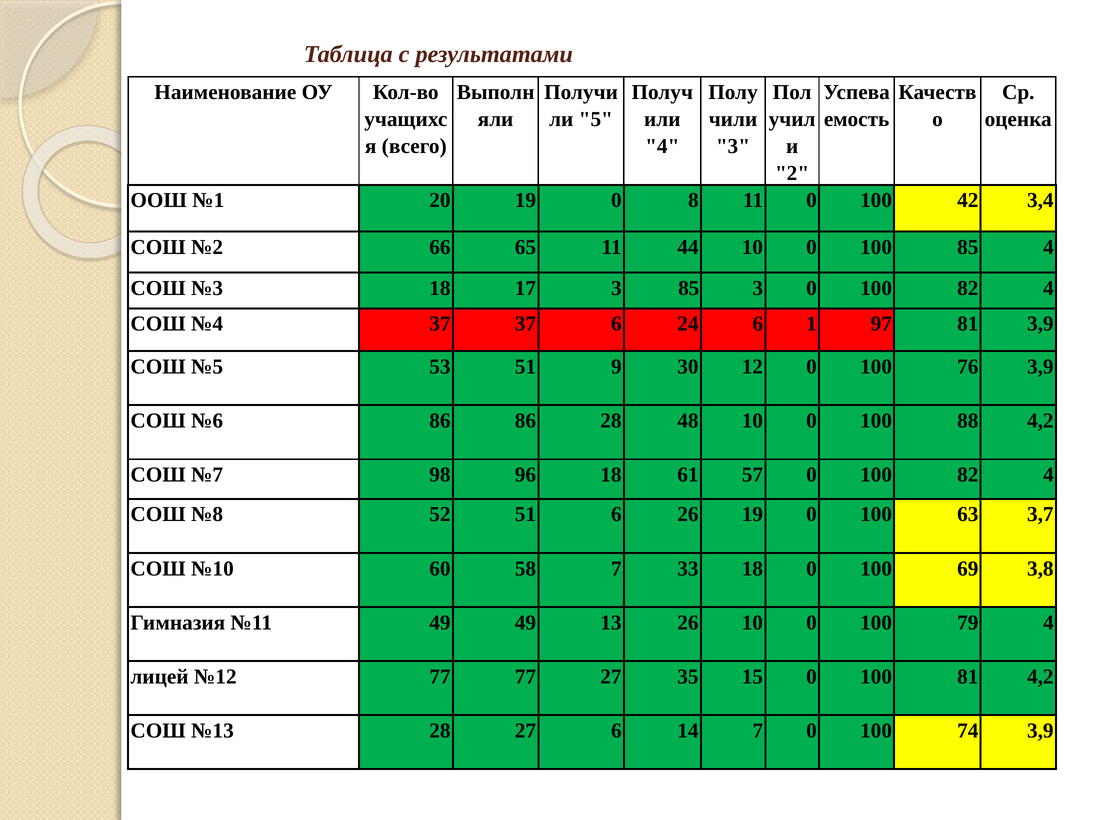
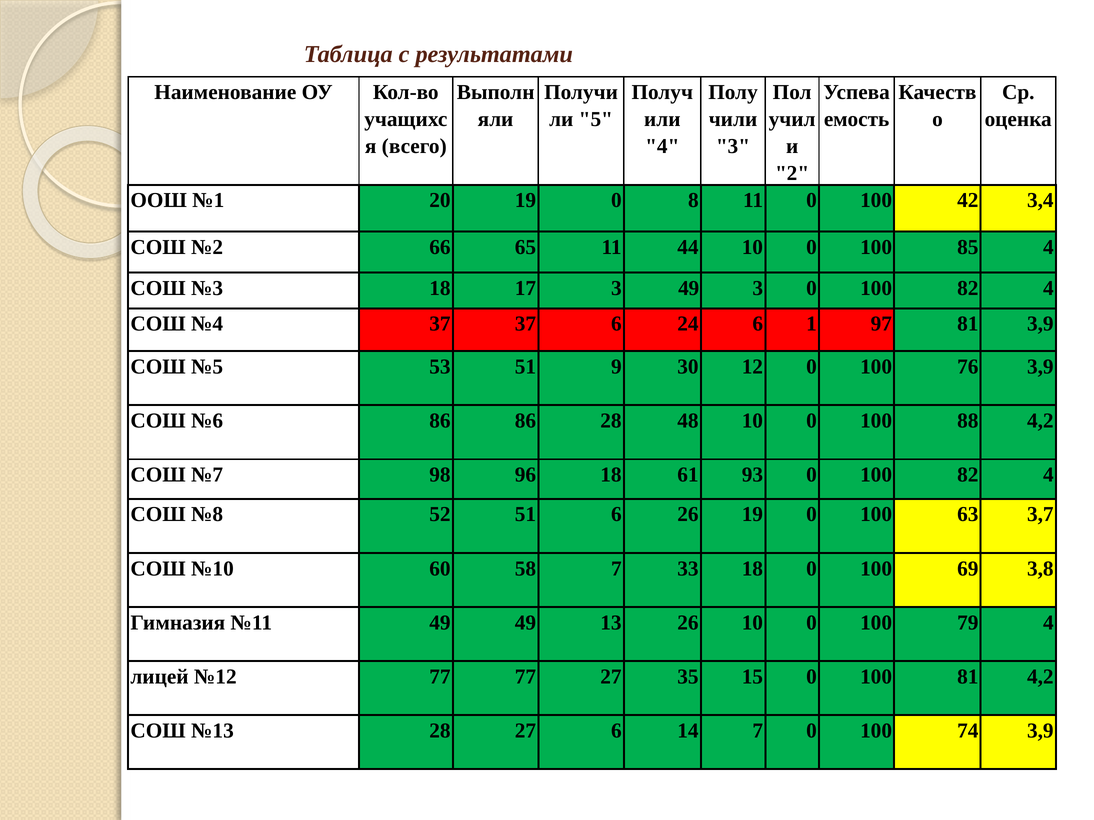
3 85: 85 -> 49
57: 57 -> 93
